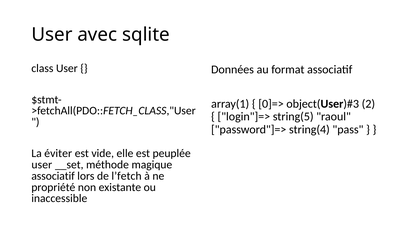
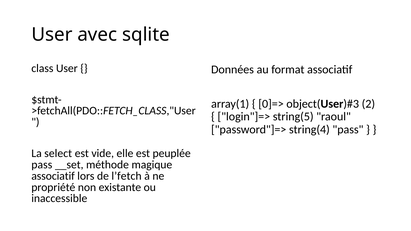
éviter: éviter -> select
user at (42, 165): user -> pass
